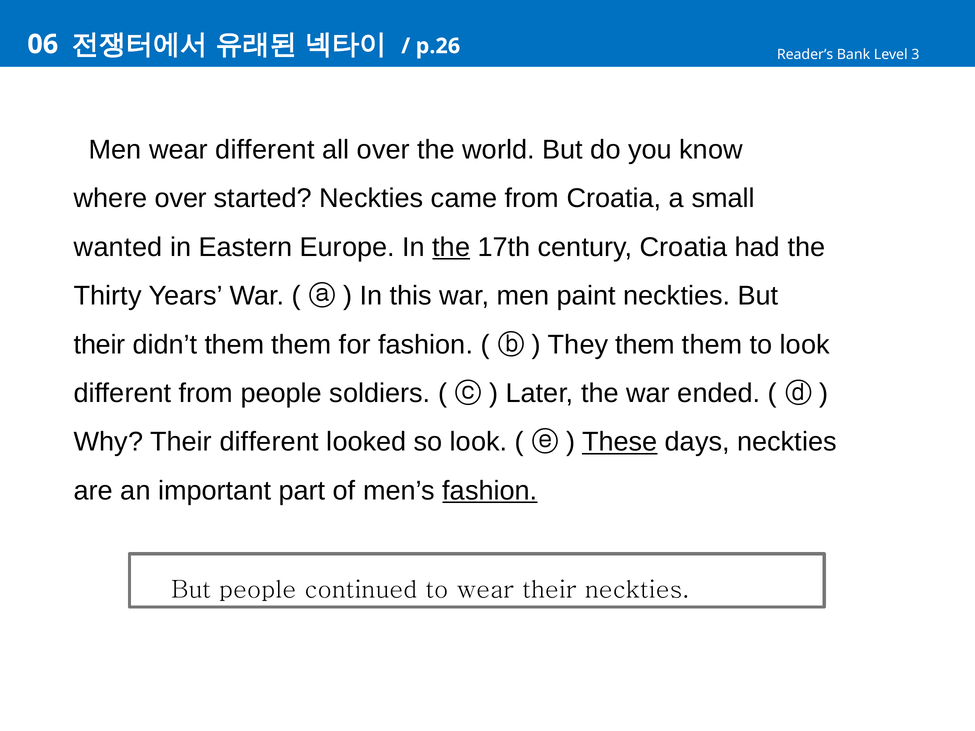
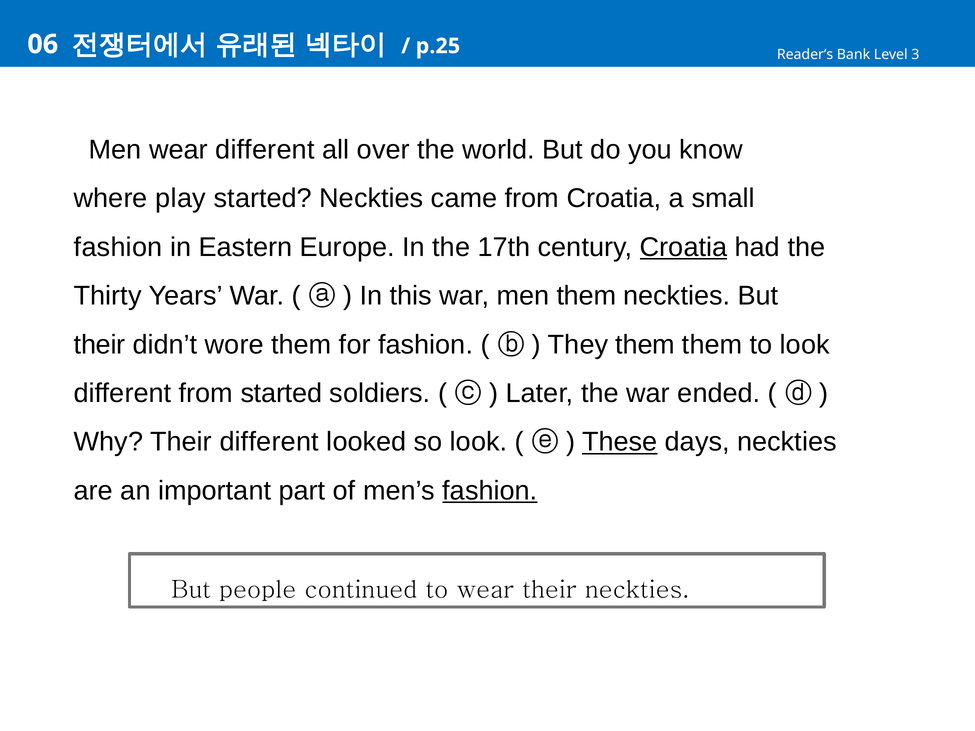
p.26: p.26 -> p.25
where over: over -> play
wanted at (118, 247): wanted -> fashion
the at (451, 247) underline: present -> none
Croatia at (684, 247) underline: none -> present
men paint: paint -> them
didn’t them: them -> wore
from people: people -> started
